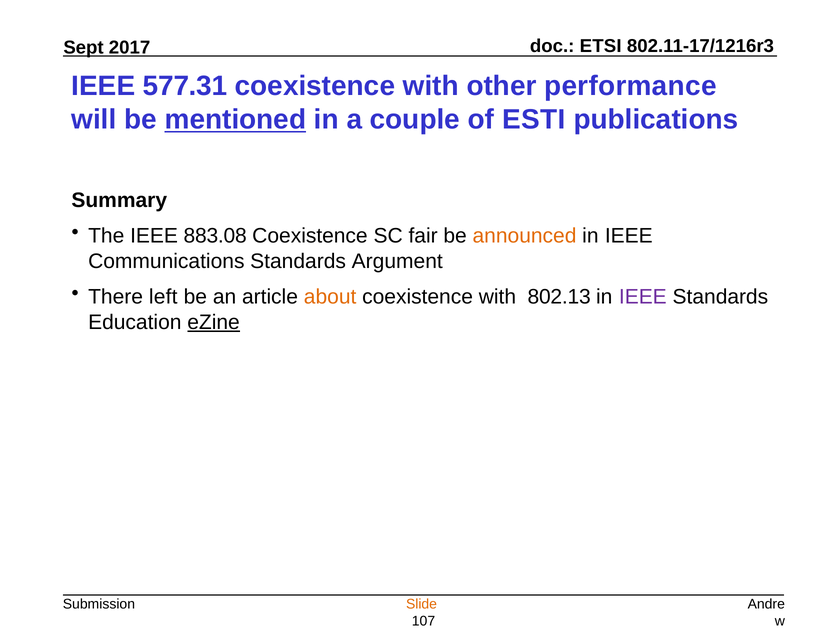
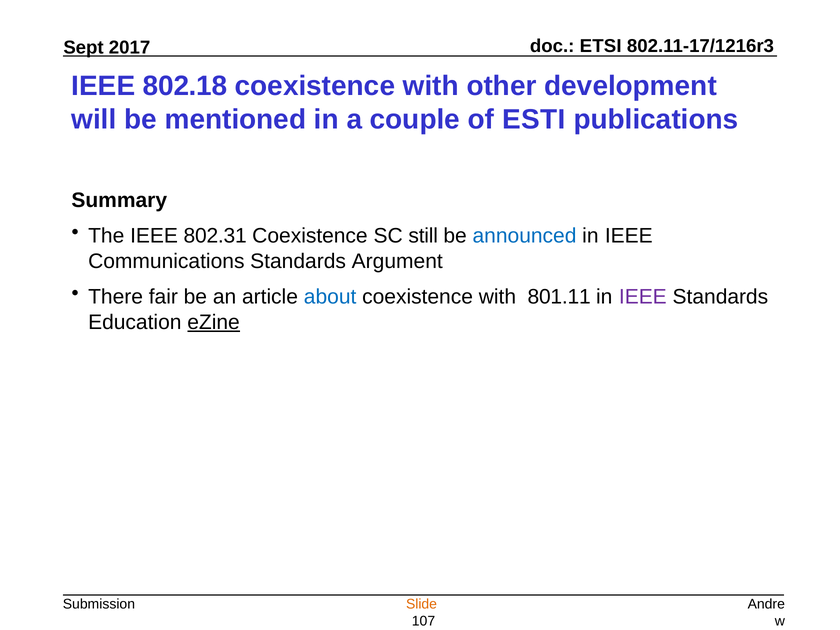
577.31: 577.31 -> 802.18
performance: performance -> development
mentioned underline: present -> none
883.08: 883.08 -> 802.31
fair: fair -> still
announced colour: orange -> blue
left: left -> fair
about colour: orange -> blue
802.13: 802.13 -> 801.11
